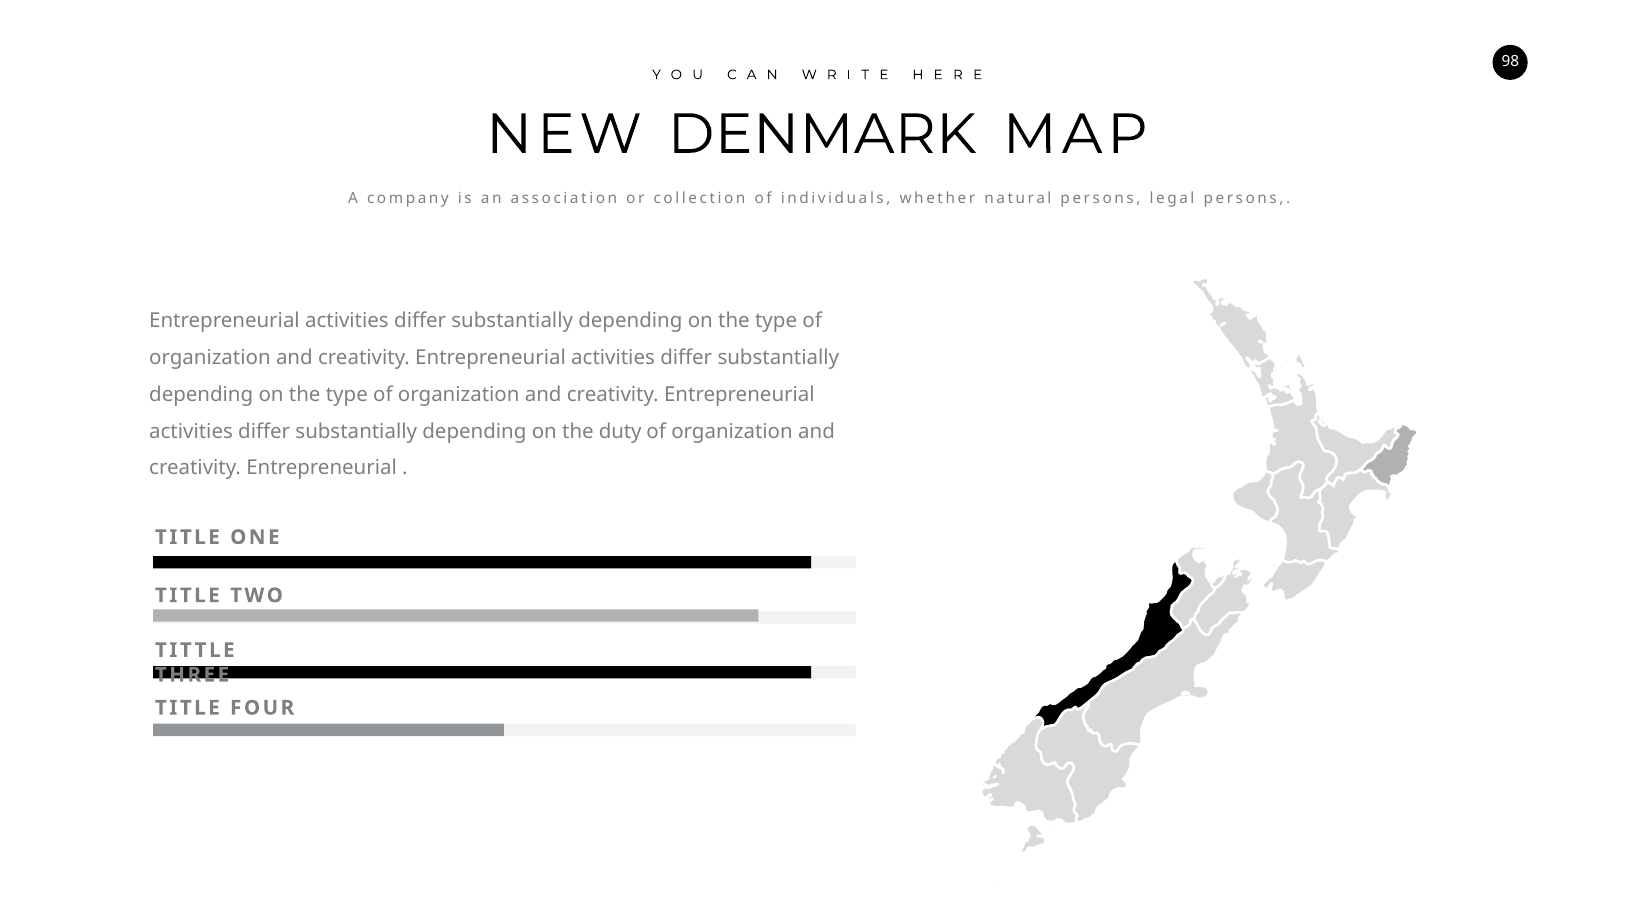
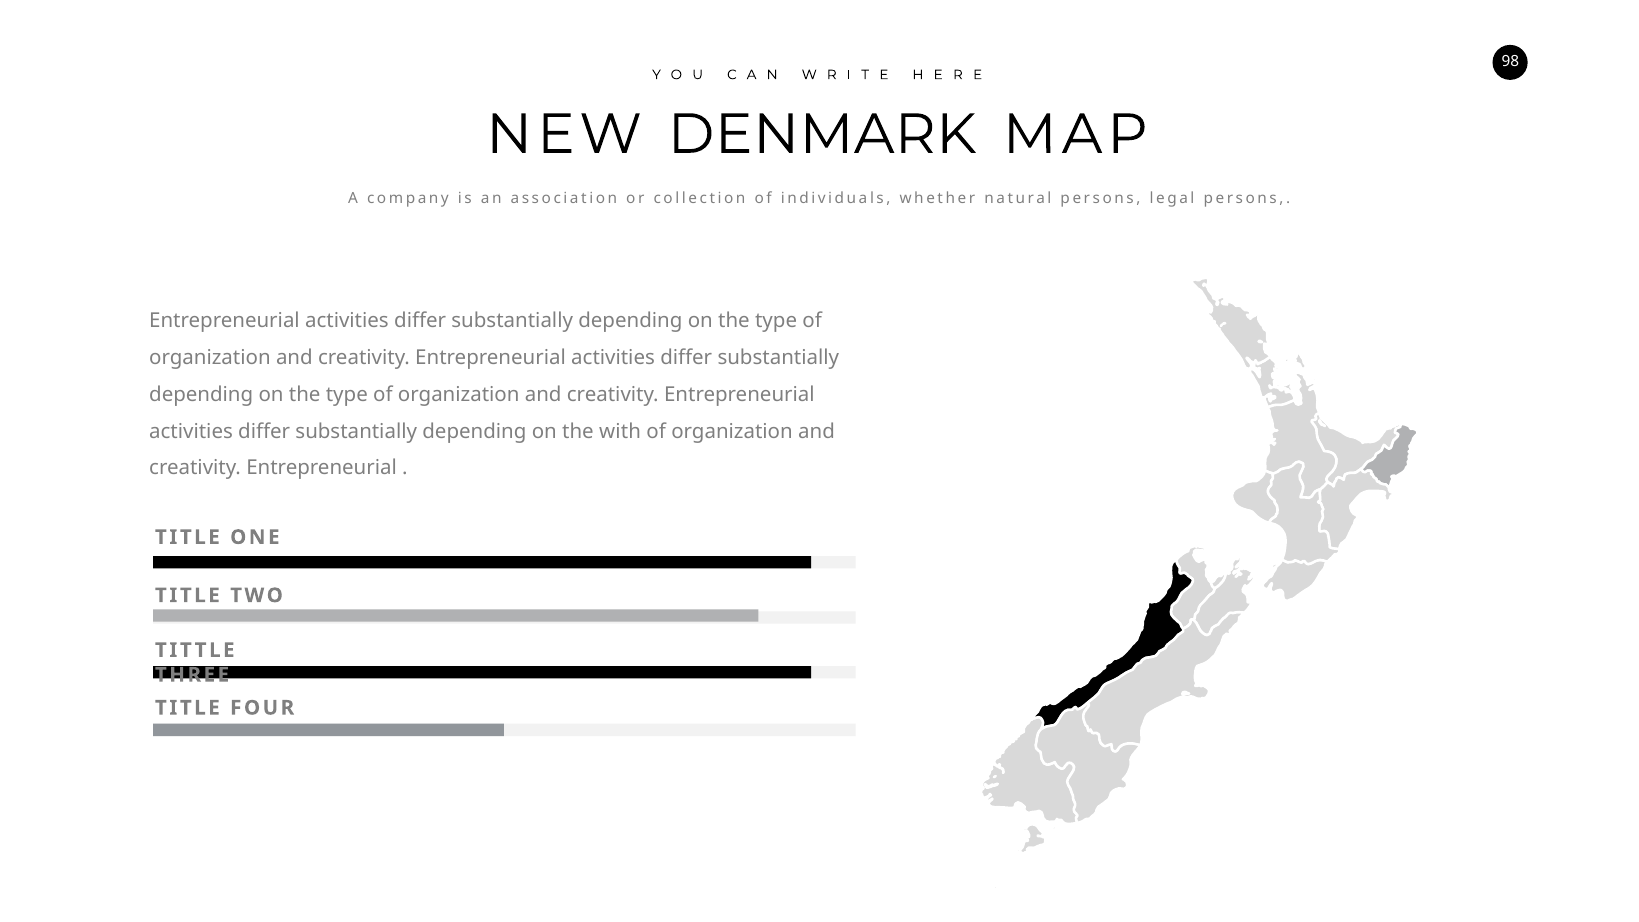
duty: duty -> with
